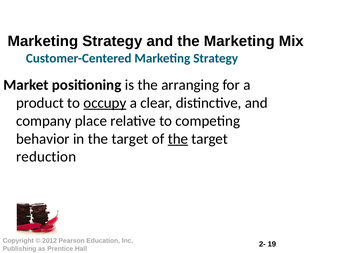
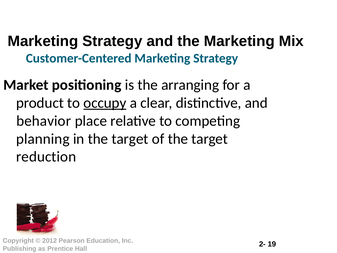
company: company -> behavior
behavior: behavior -> planning
the at (178, 139) underline: present -> none
